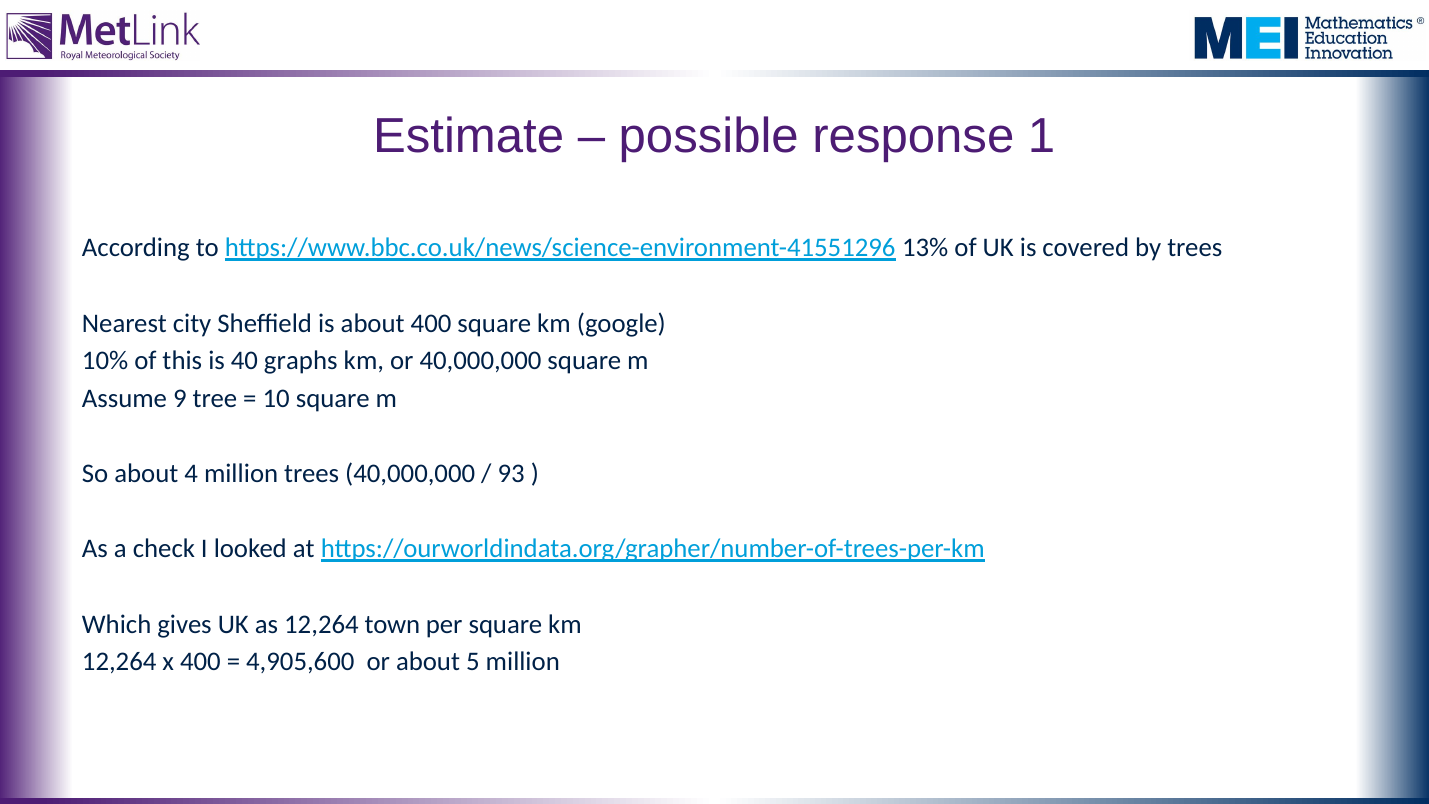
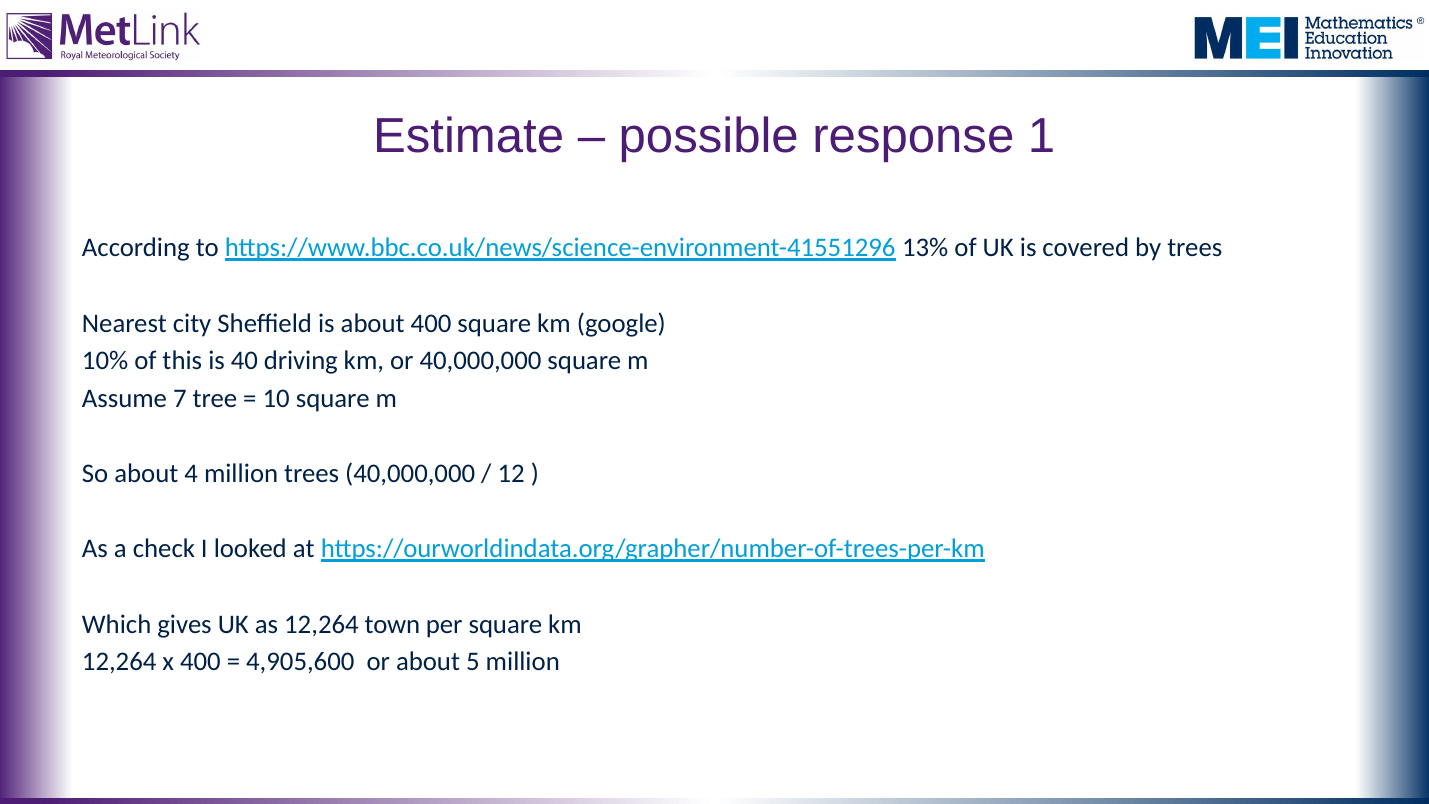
graphs: graphs -> driving
9: 9 -> 7
93: 93 -> 12
